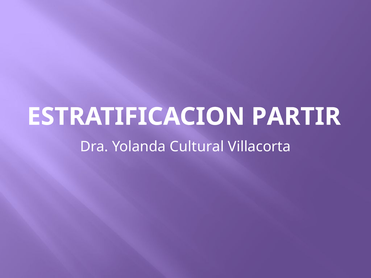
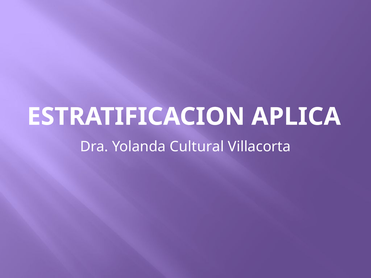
PARTIR: PARTIR -> APLICA
